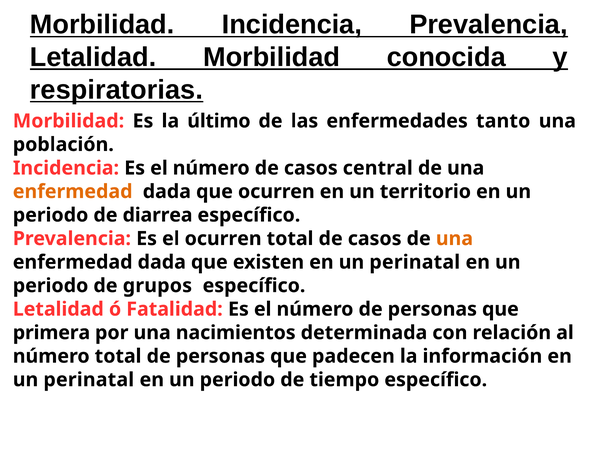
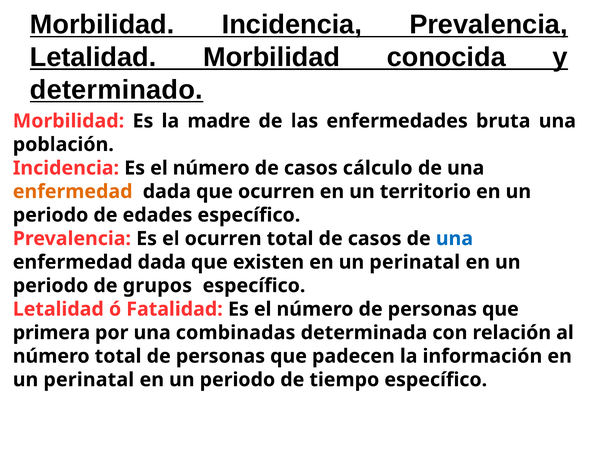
respiratorias: respiratorias -> determinado
último: último -> madre
tanto: tanto -> bruta
central: central -> cálculo
diarrea: diarrea -> edades
una at (454, 238) colour: orange -> blue
nacimientos: nacimientos -> combinadas
